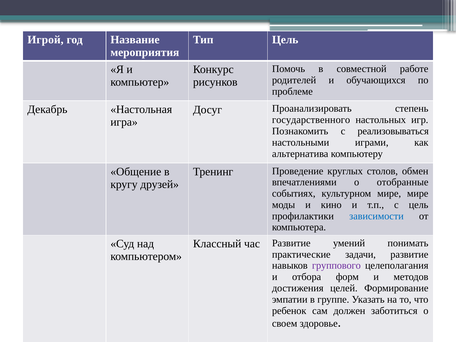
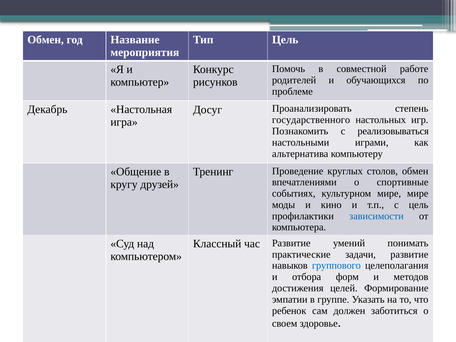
Игрой at (46, 40): Игрой -> Обмен
отобранные: отобранные -> спортивные
группового colour: purple -> blue
